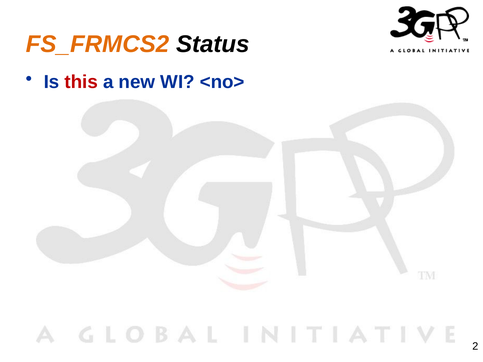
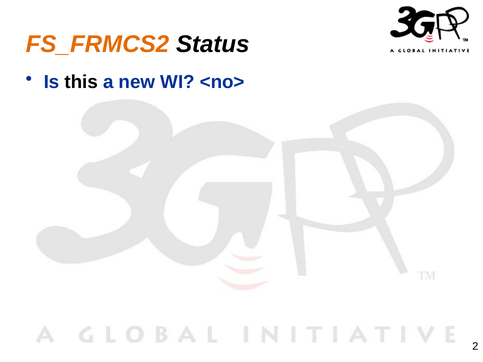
this colour: red -> black
